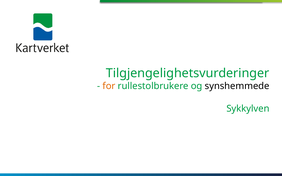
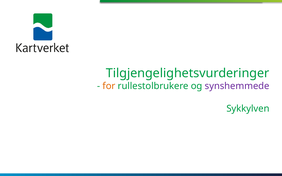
synshemmede colour: black -> purple
